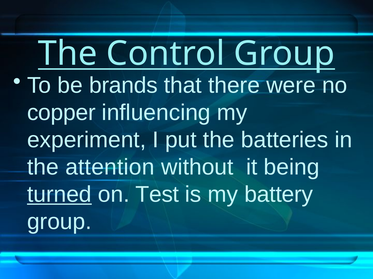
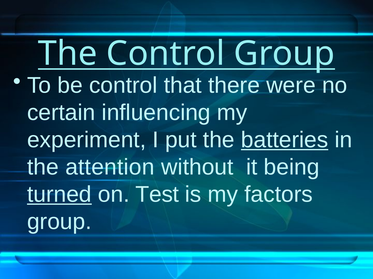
be brands: brands -> control
copper: copper -> certain
batteries underline: none -> present
battery: battery -> factors
